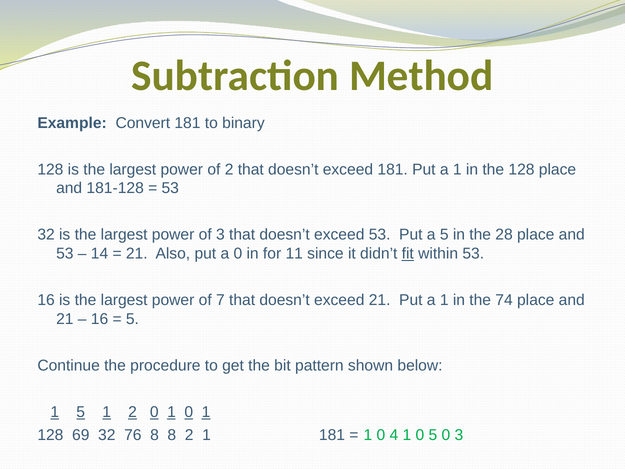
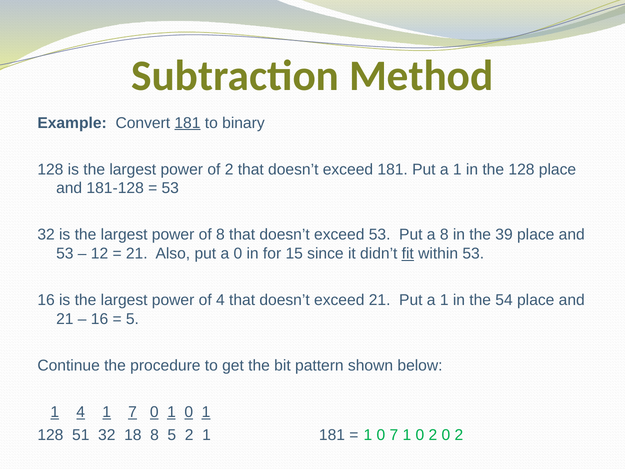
181 at (187, 123) underline: none -> present
of 3: 3 -> 8
a 5: 5 -> 8
28: 28 -> 39
14: 14 -> 12
11: 11 -> 15
of 7: 7 -> 4
74: 74 -> 54
1 5: 5 -> 4
1 2: 2 -> 7
69: 69 -> 51
76: 76 -> 18
8 8: 8 -> 5
0 4: 4 -> 7
1 0 5: 5 -> 2
3 at (459, 435): 3 -> 2
